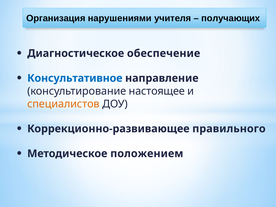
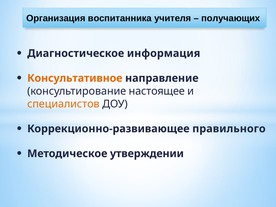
нарушениями: нарушениями -> воспитанника
обеспечение: обеспечение -> информация
Консультативное colour: blue -> orange
положением: положением -> утверждении
